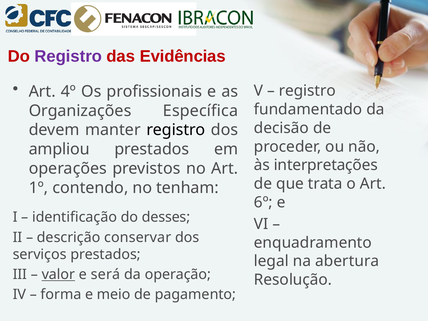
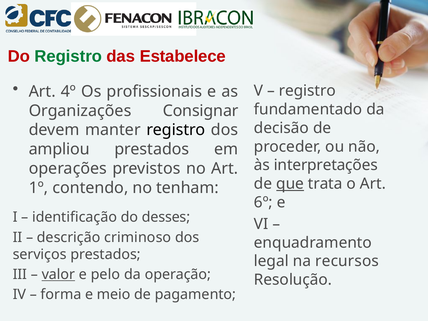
Registro at (68, 56) colour: purple -> green
Evidências: Evidências -> Estabelece
Específica: Específica -> Consignar
que underline: none -> present
conservar: conservar -> criminoso
abertura: abertura -> recursos
será: será -> pelo
